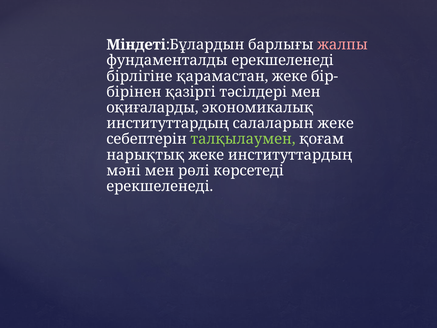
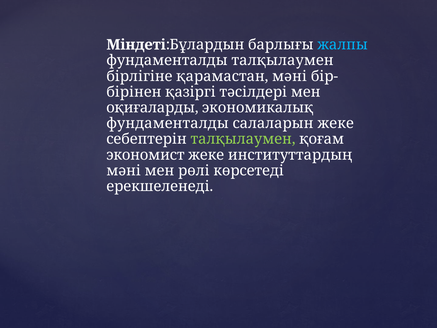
жалпы colour: pink -> light blue
фундаменталды ерекшеленеді: ерекшеленеді -> талқылаумен
қарамастан жеке: жеке -> мәні
институттардың at (168, 123): институттардың -> фундаменталды
нарықтық: нарықтық -> экономист
